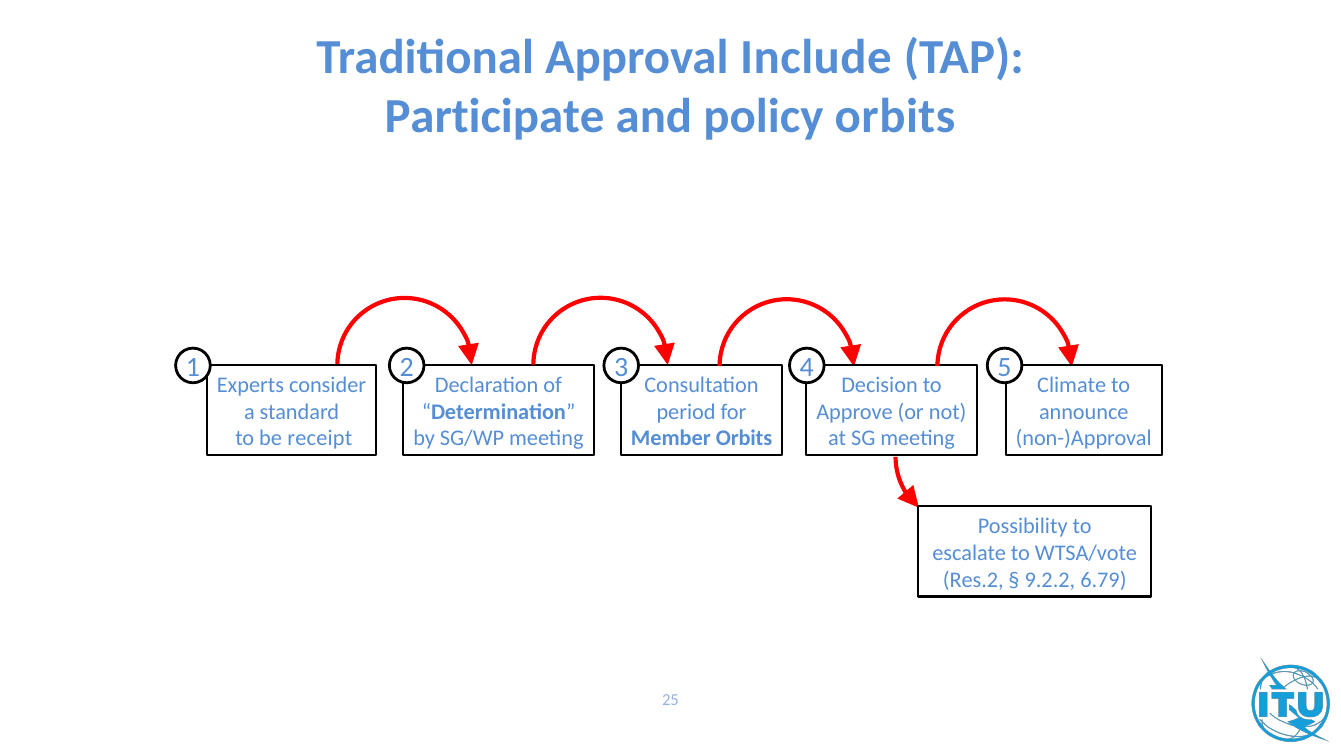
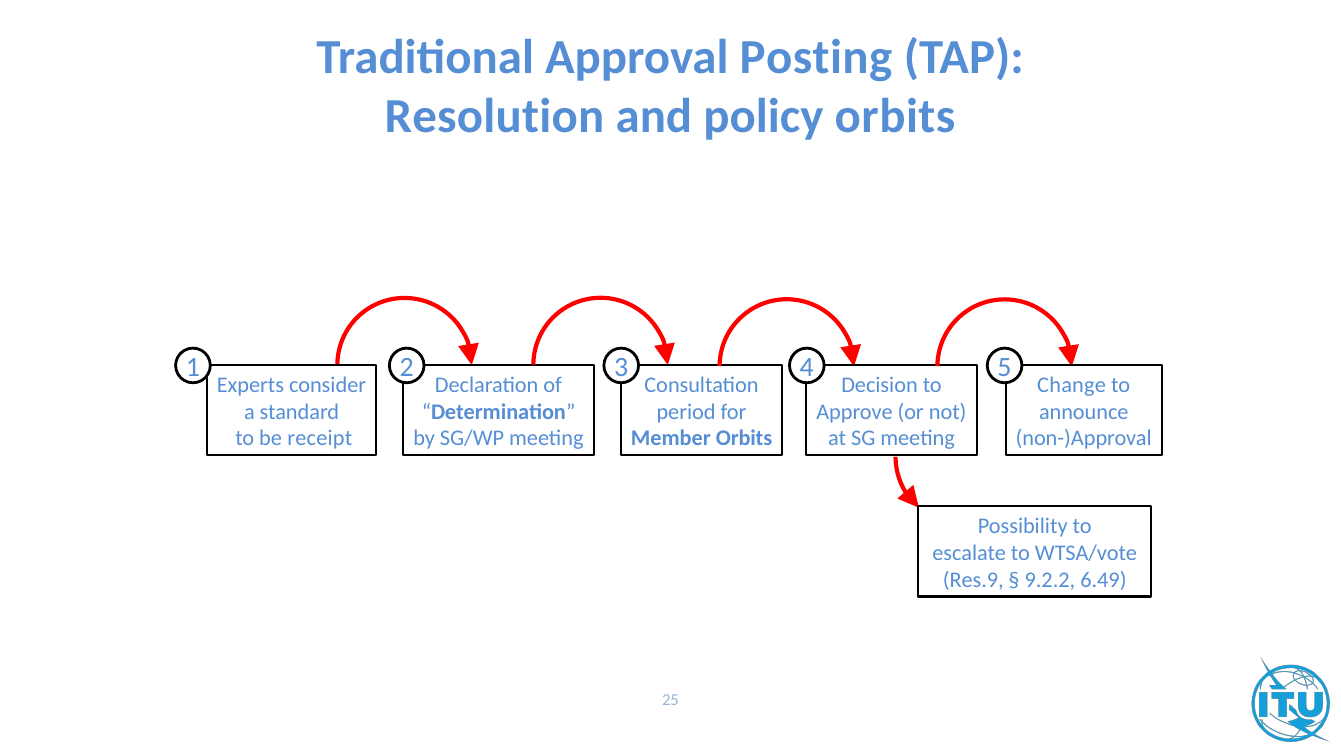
Include: Include -> Posting
Participate: Participate -> Resolution
Climate: Climate -> Change
Res.2: Res.2 -> Res.9
6.79: 6.79 -> 6.49
